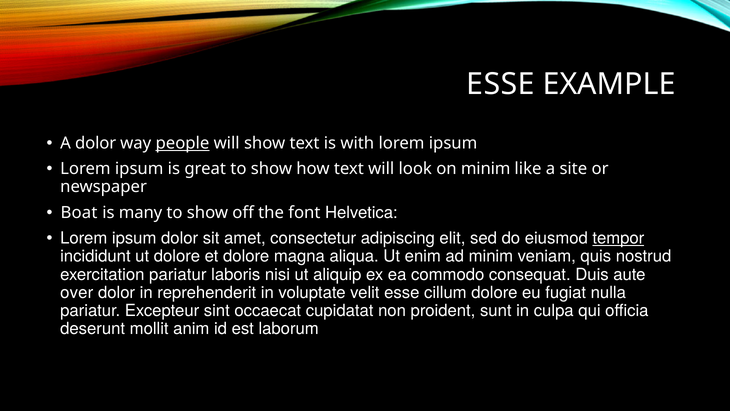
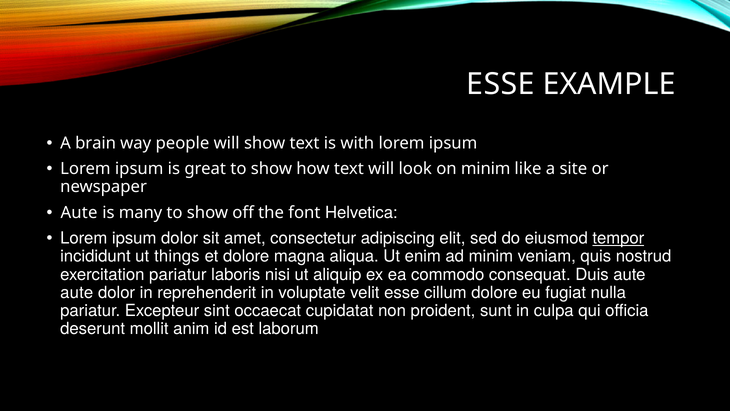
A dolor: dolor -> brain
people underline: present -> none
Boat at (79, 212): Boat -> Aute
ut dolore: dolore -> things
over at (77, 292): over -> aute
